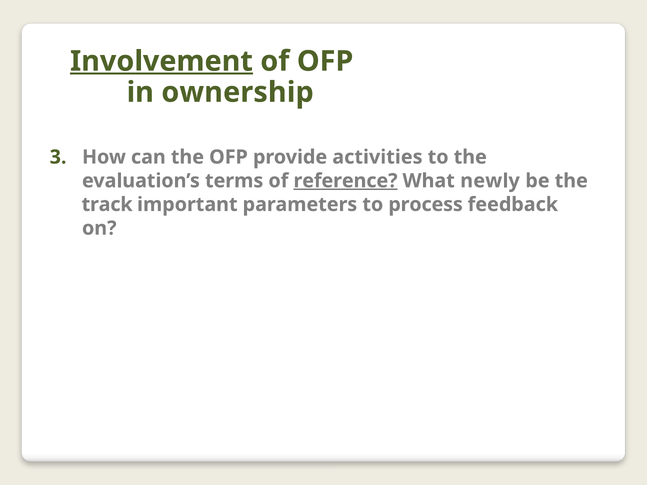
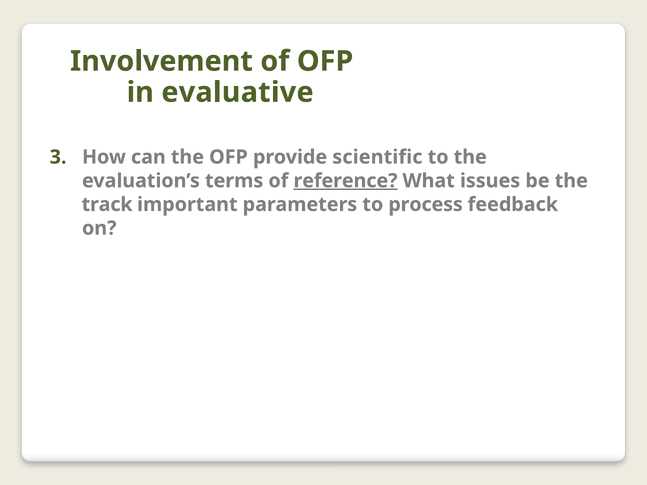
Involvement underline: present -> none
ownership: ownership -> evaluative
activities: activities -> scientific
newly: newly -> issues
